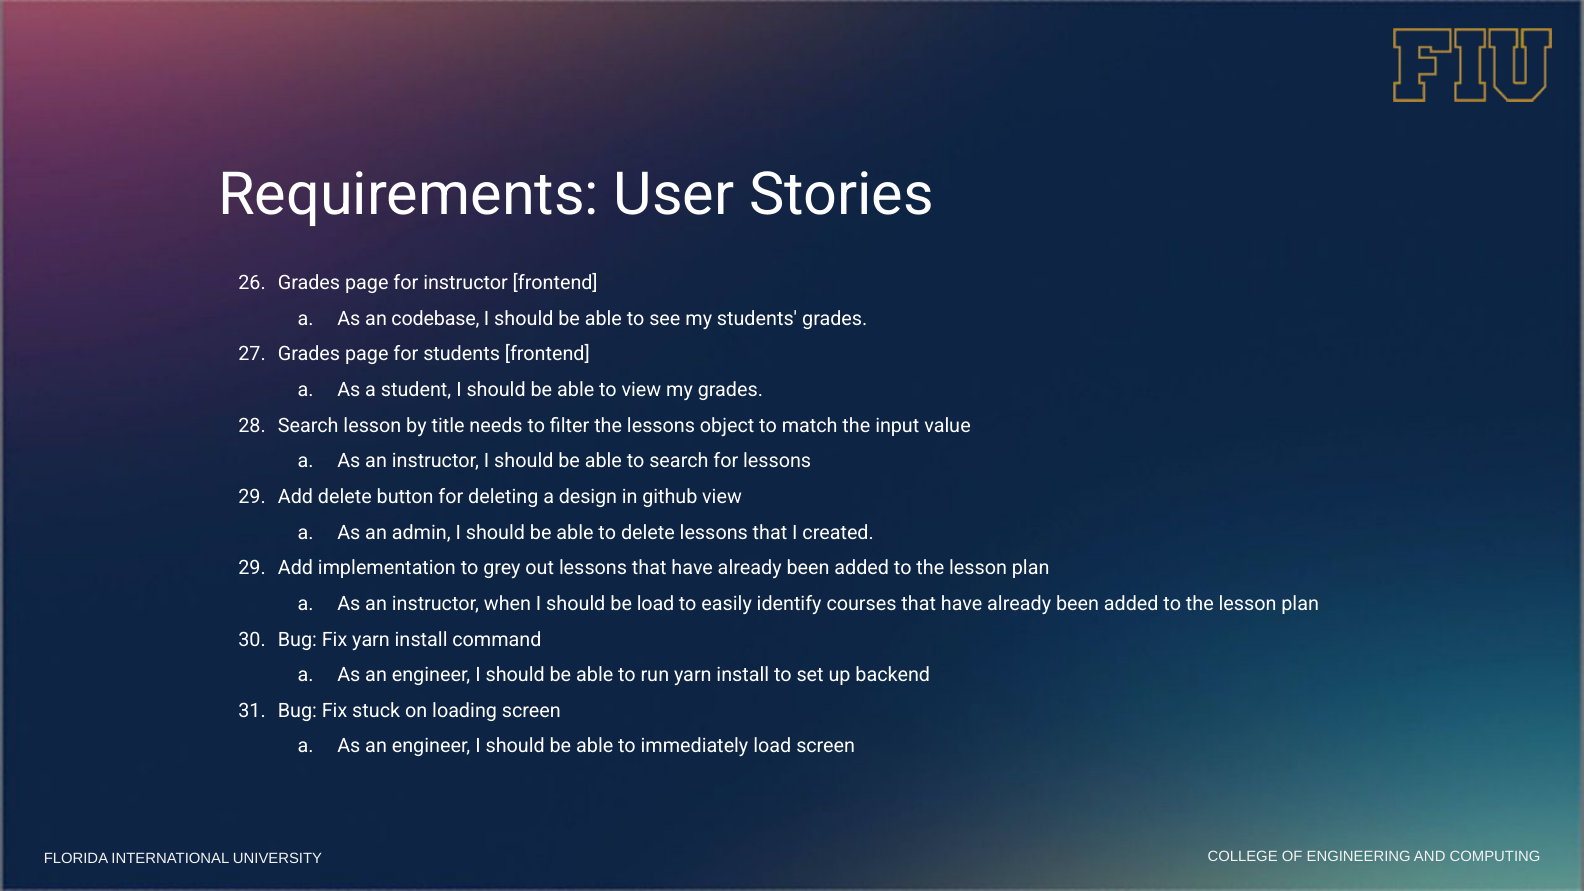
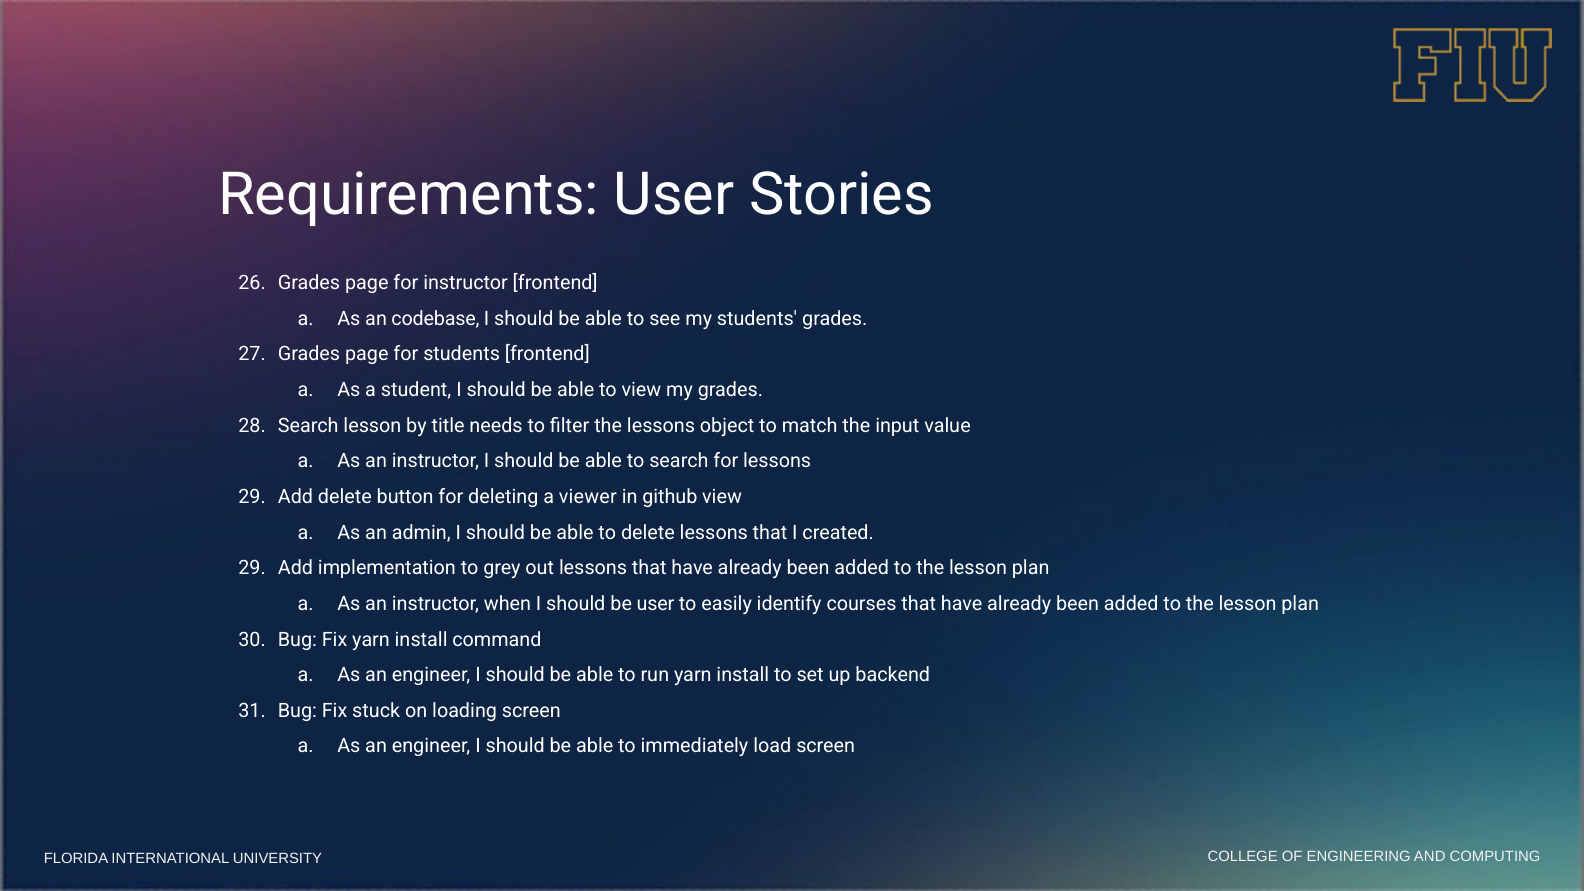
design: design -> viewer
be load: load -> user
